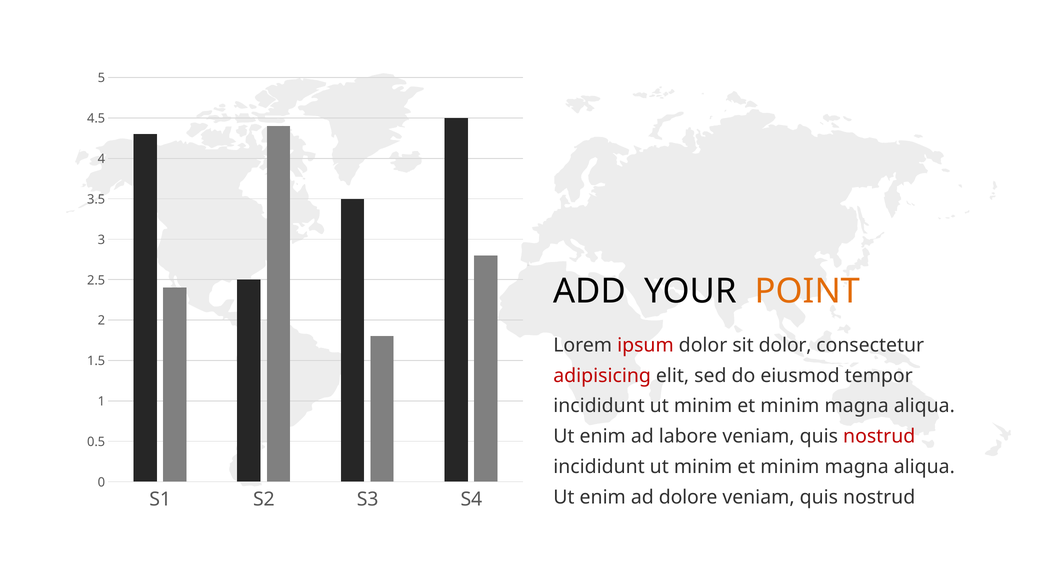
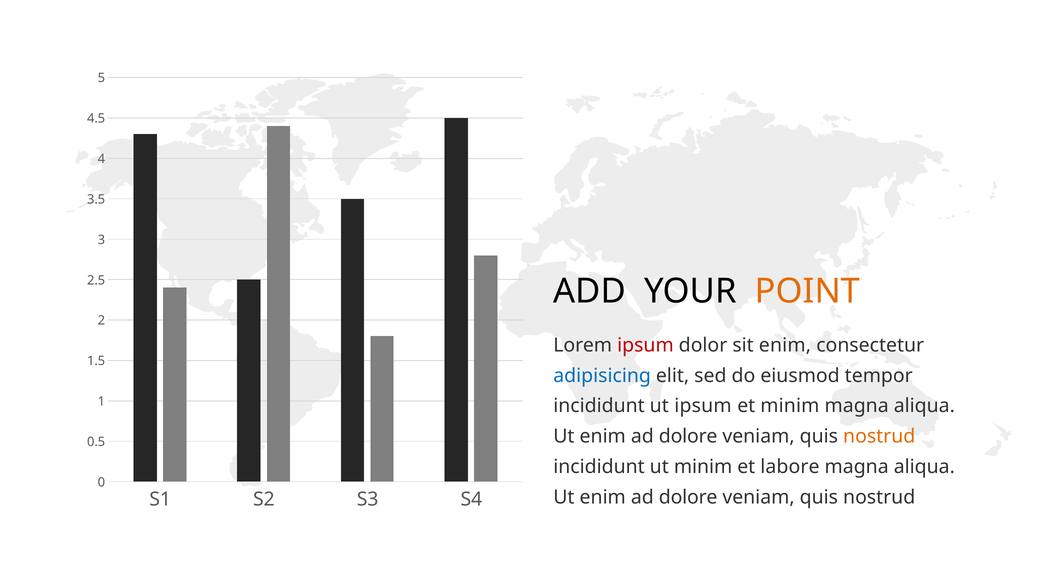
sit dolor: dolor -> enim
adipisicing colour: red -> blue
minim at (703, 406): minim -> ipsum
labore at (688, 437): labore -> dolore
nostrud at (879, 437) colour: red -> orange
minim at (790, 467): minim -> labore
